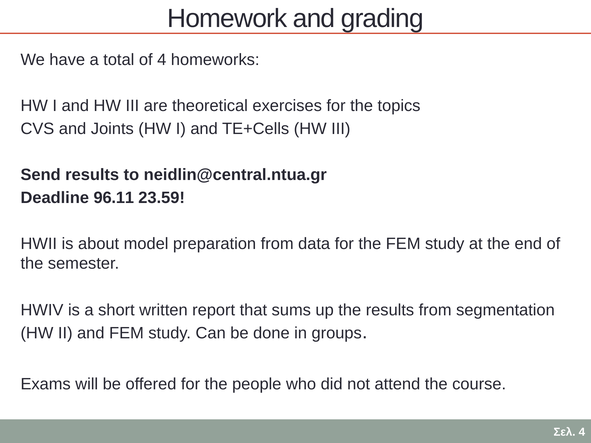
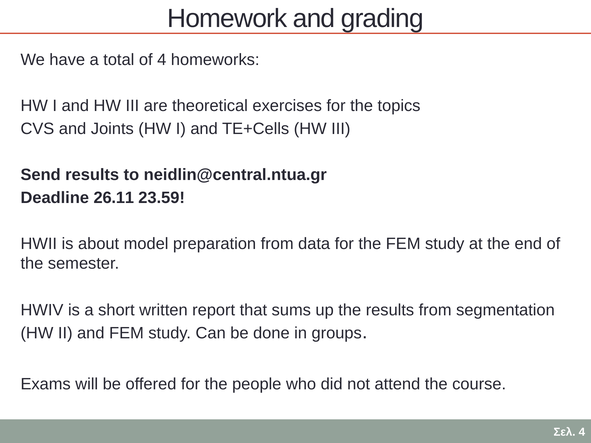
96.11: 96.11 -> 26.11
